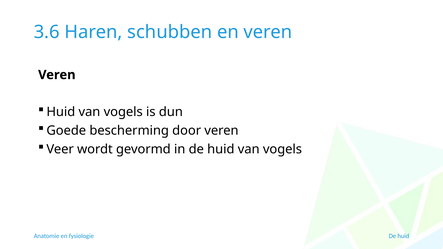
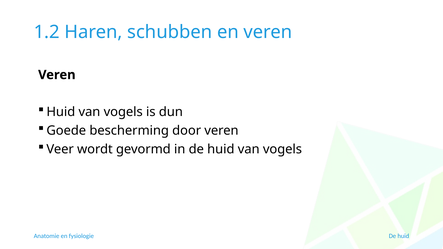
3.6: 3.6 -> 1.2
